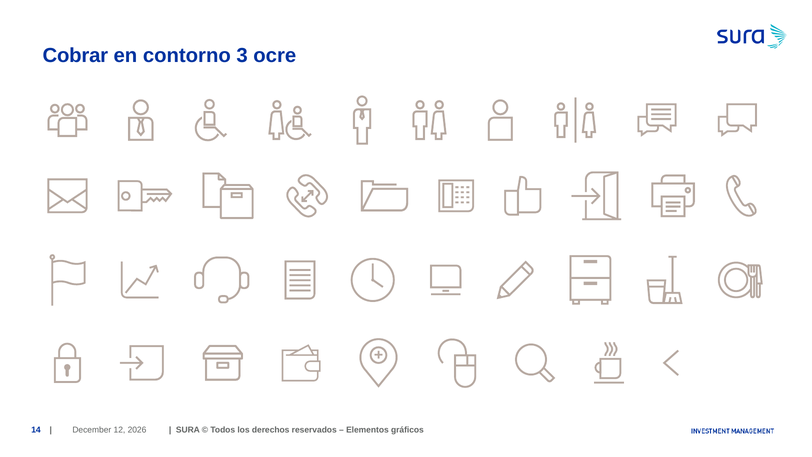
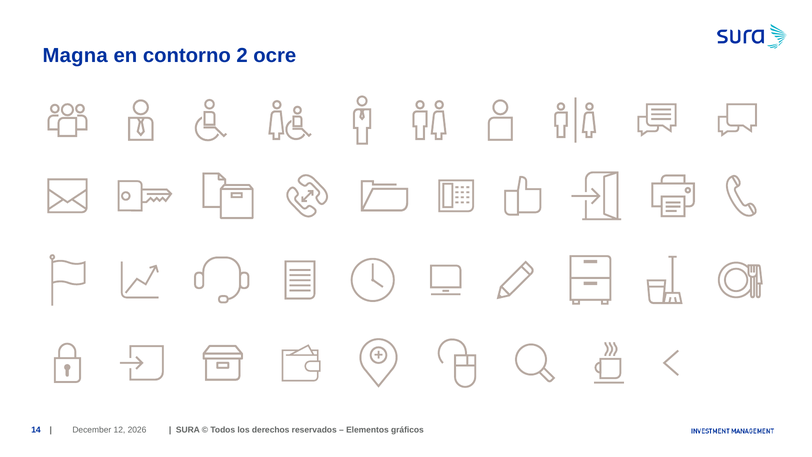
Cobrar: Cobrar -> Magna
3: 3 -> 2
